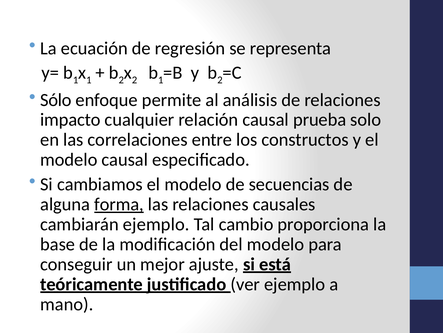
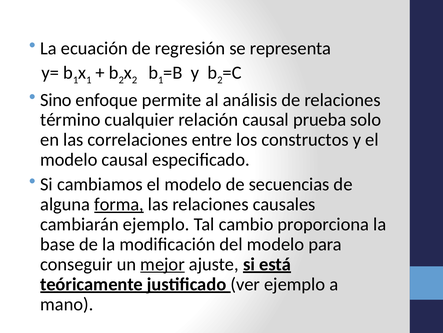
Sólo: Sólo -> Sino
impacto: impacto -> término
mejor underline: none -> present
